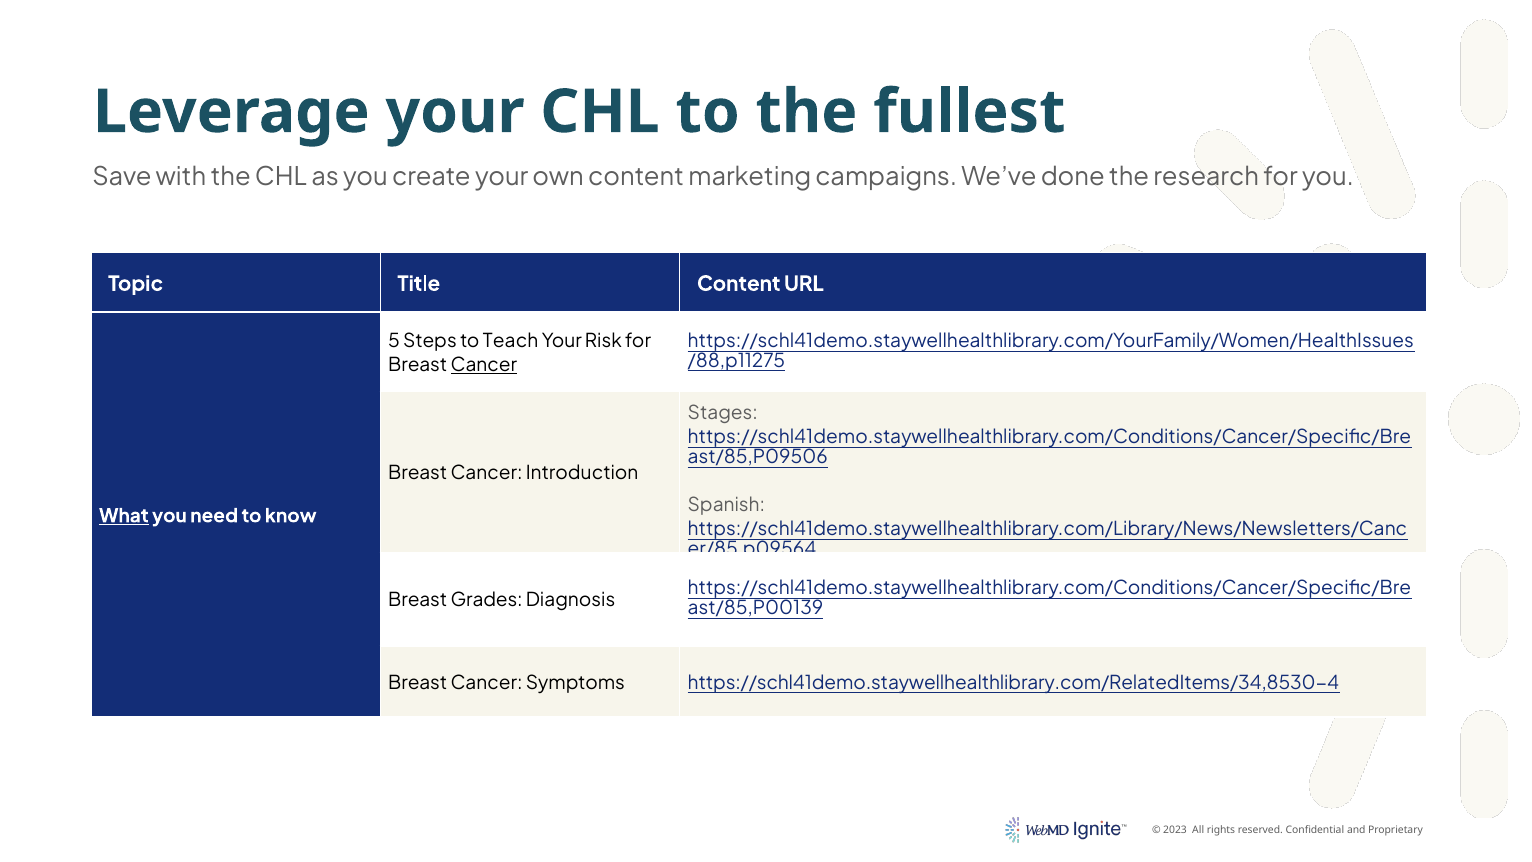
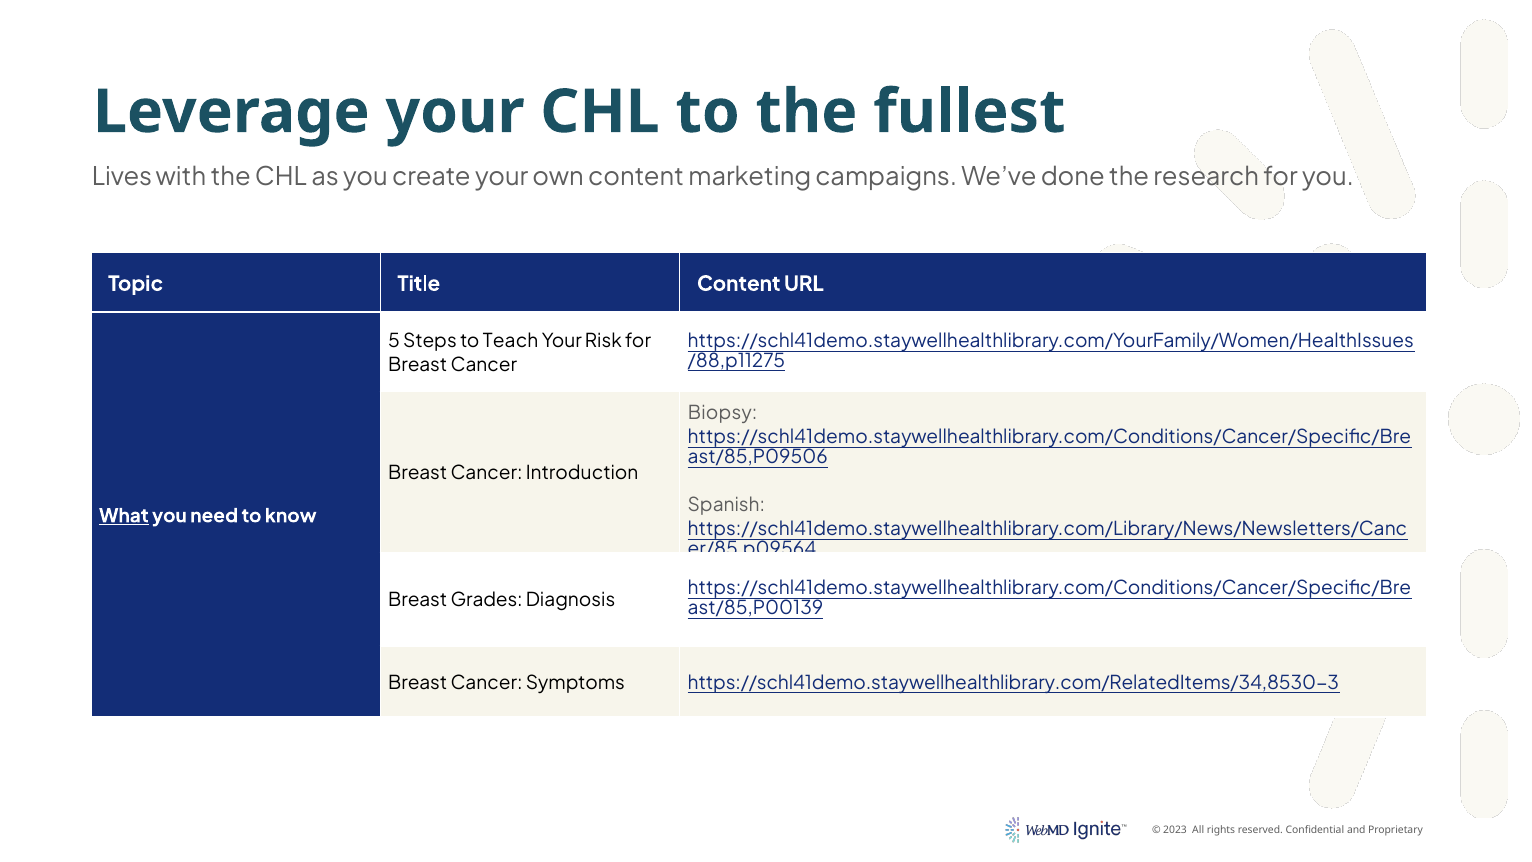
Save: Save -> Lives
Cancer at (484, 365) underline: present -> none
Stages: Stages -> Biopsy
https://schl41demo.staywellhealthlibrary.com/RelatedItems/34,8530-4: https://schl41demo.staywellhealthlibrary.com/RelatedItems/34,8530-4 -> https://schl41demo.staywellhealthlibrary.com/RelatedItems/34,8530-3
